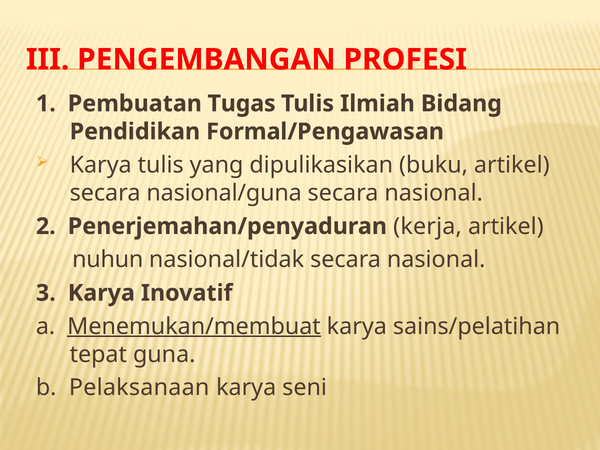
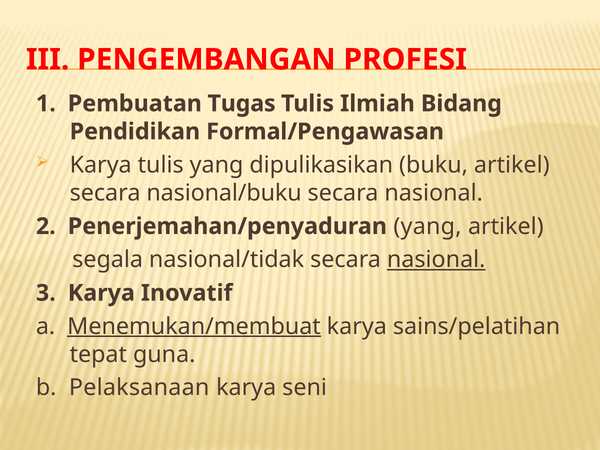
nasional/guna: nasional/guna -> nasional/buku
Penerjemahan/penyaduran kerja: kerja -> yang
nuhun: nuhun -> segala
nasional at (436, 260) underline: none -> present
